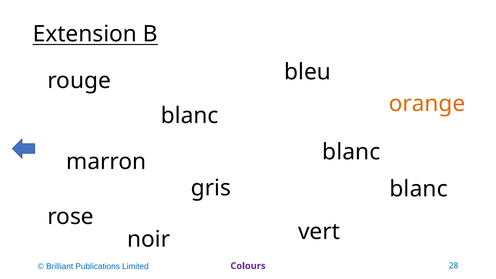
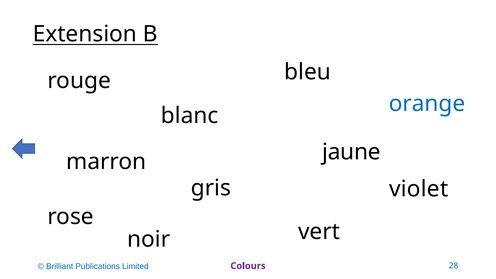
orange colour: orange -> blue
blanc at (351, 152): blanc -> jaune
blanc at (419, 189): blanc -> violet
